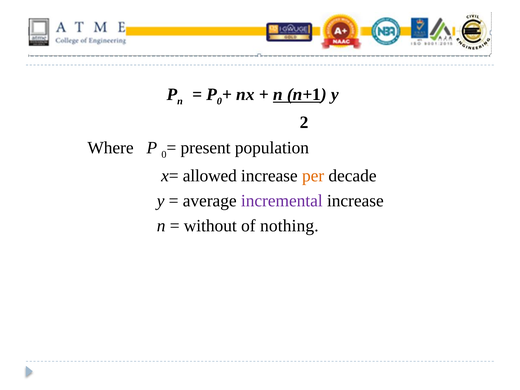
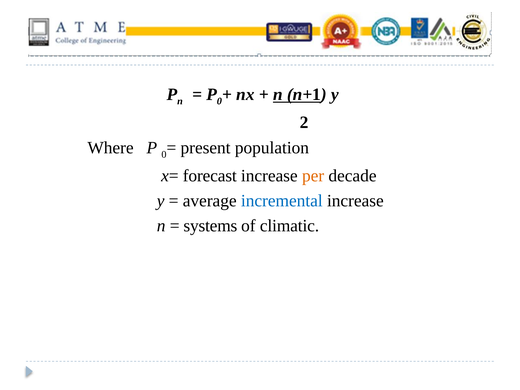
allowed: allowed -> forecast
incremental colour: purple -> blue
without: without -> systems
nothing: nothing -> climatic
